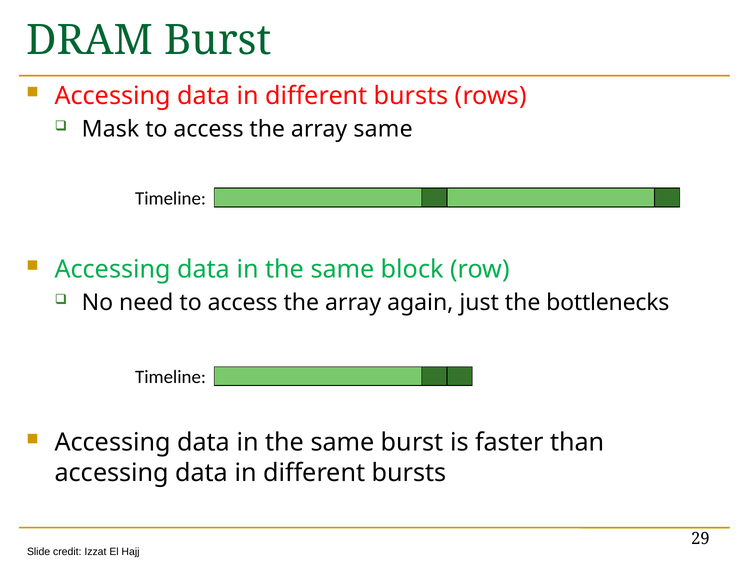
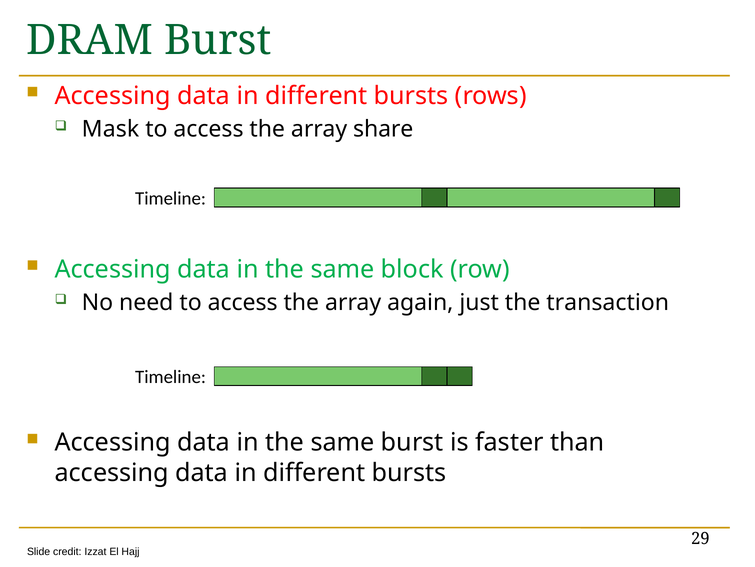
array same: same -> share
bottlenecks: bottlenecks -> transaction
